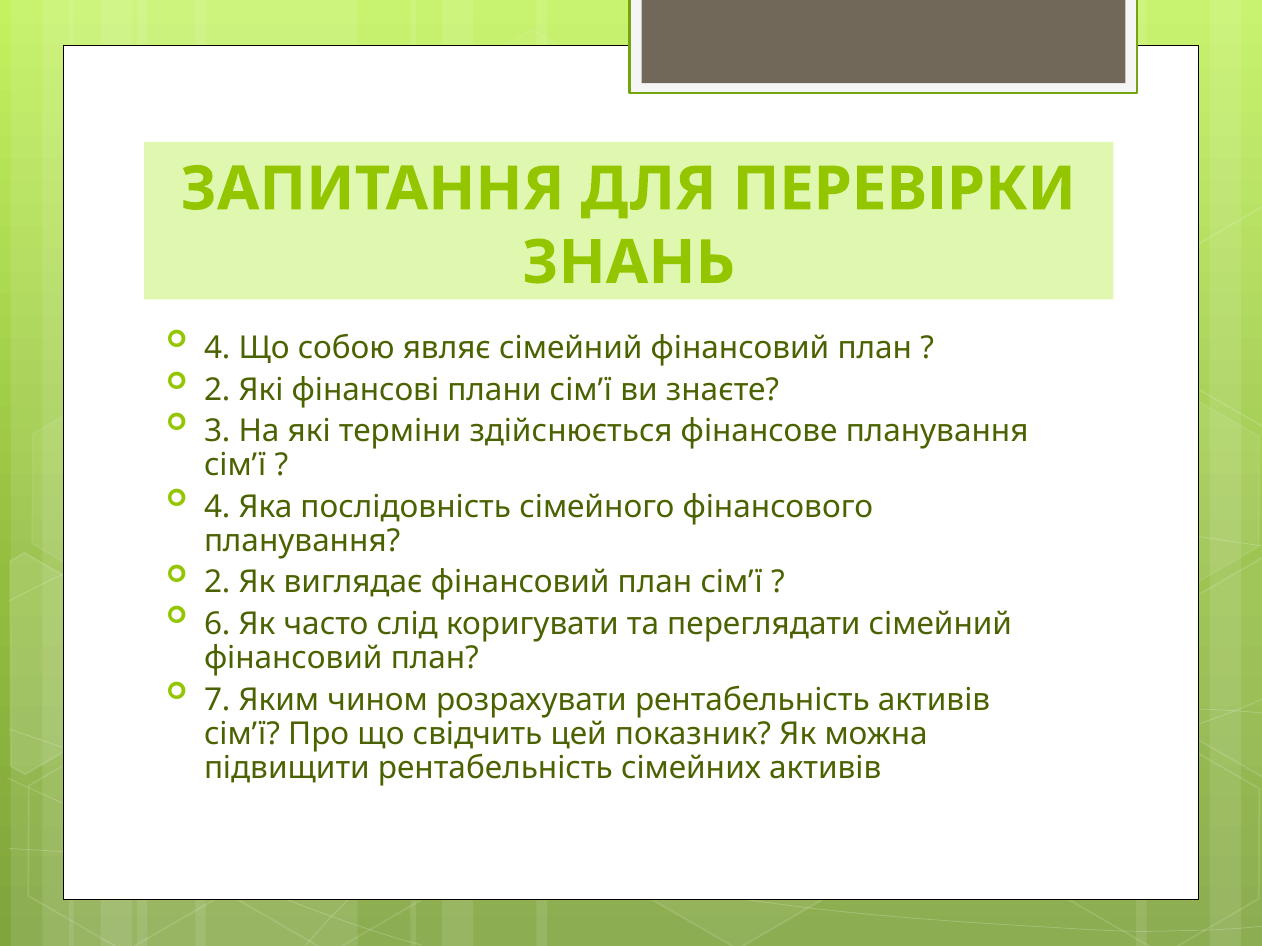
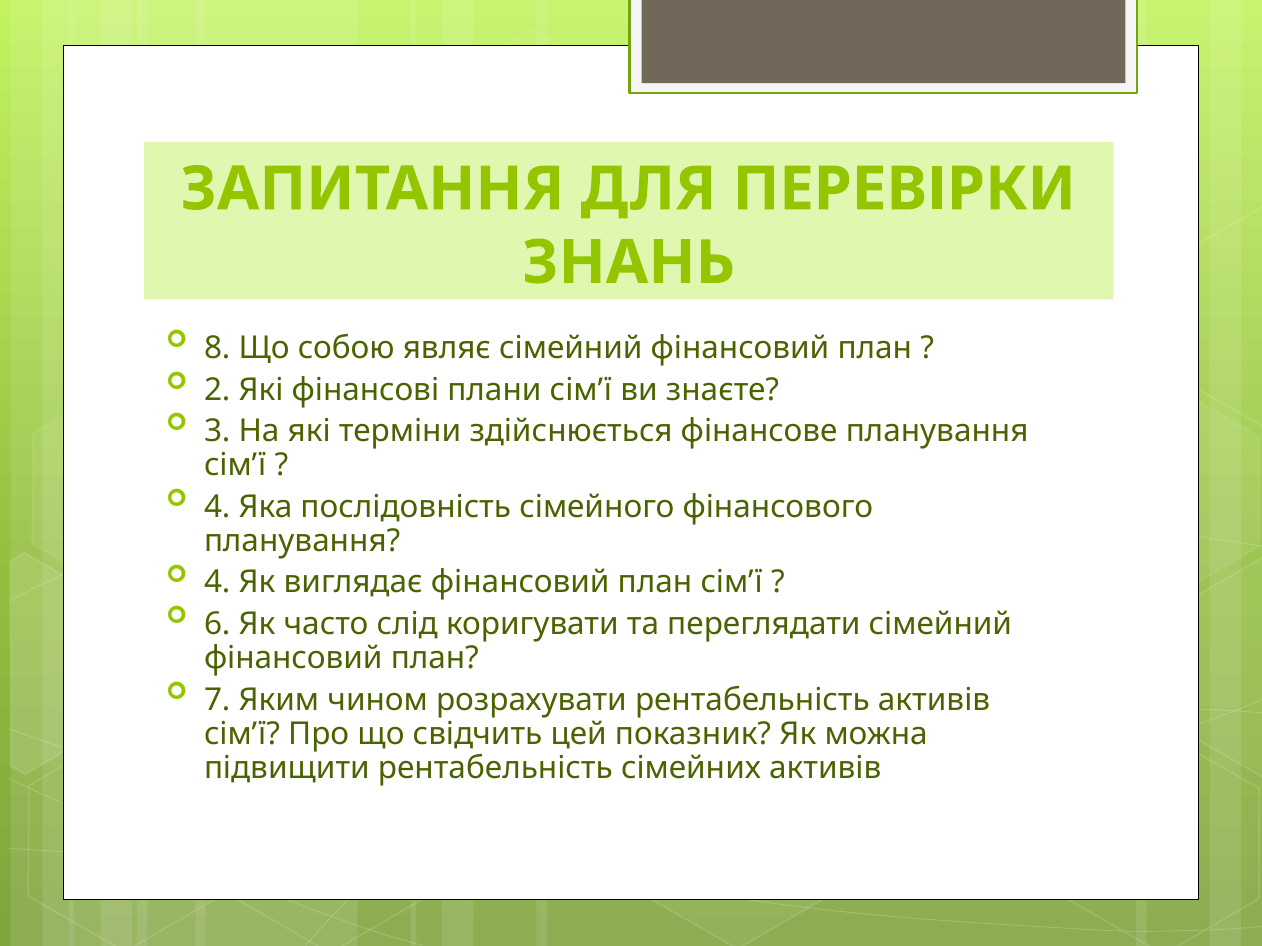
4 at (217, 348): 4 -> 8
2 at (217, 583): 2 -> 4
